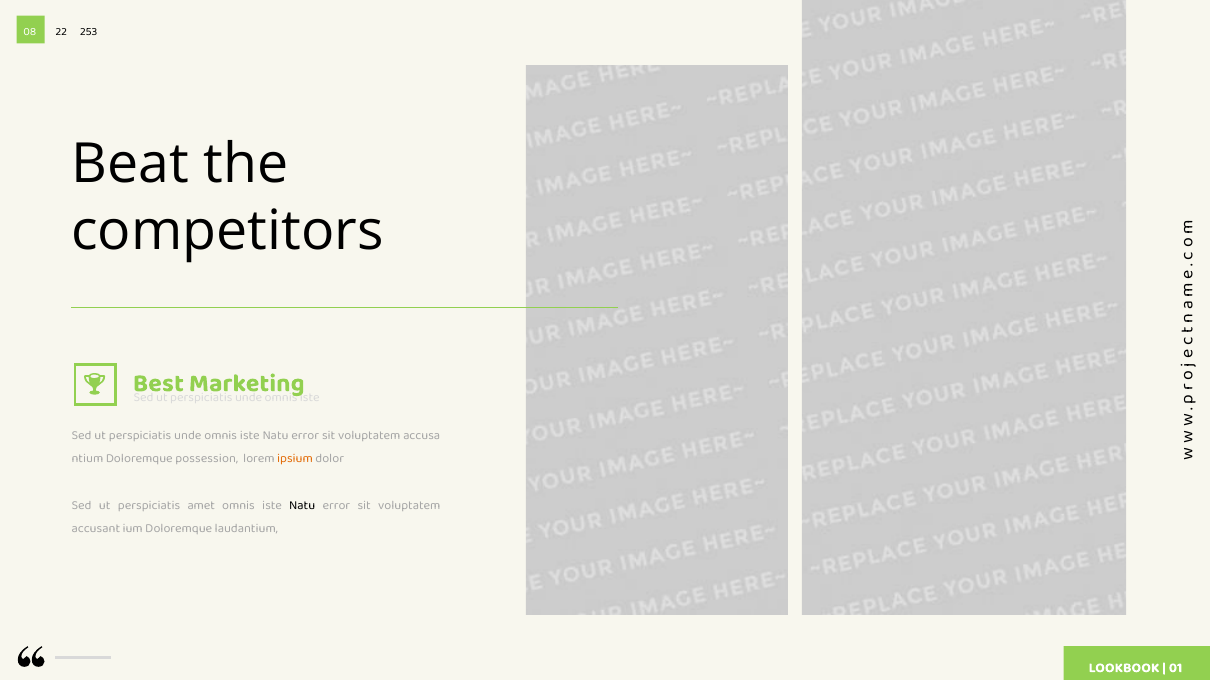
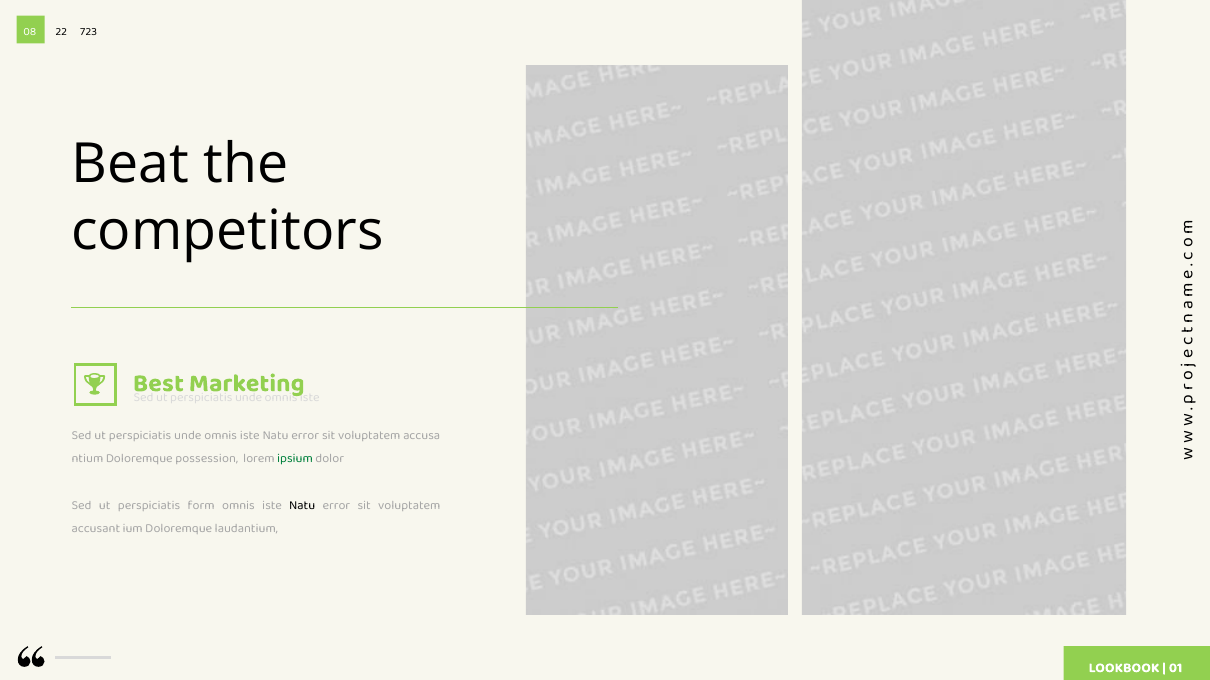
253: 253 -> 723
ipsium colour: orange -> green
amet: amet -> form
